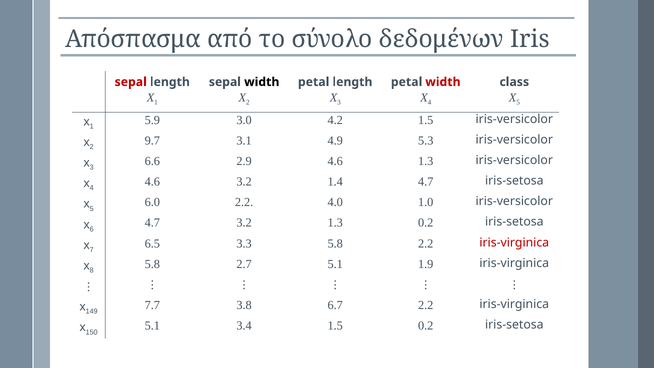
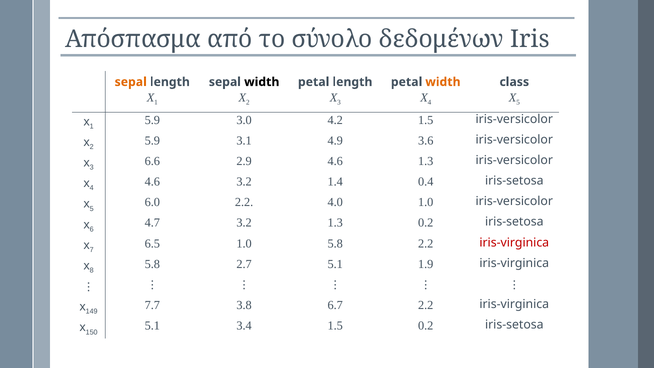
sepal at (131, 82) colour: red -> orange
width at (443, 82) colour: red -> orange
9.7 at (152, 141): 9.7 -> 5.9
5.3: 5.3 -> 3.6
1.4 4.7: 4.7 -> 0.4
6.5 3.3: 3.3 -> 1.0
